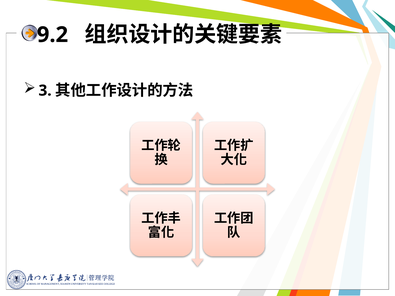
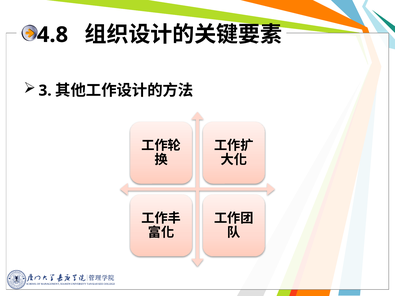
9.2: 9.2 -> 4.8
